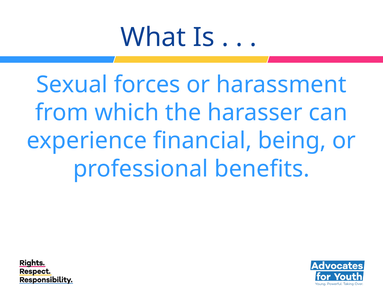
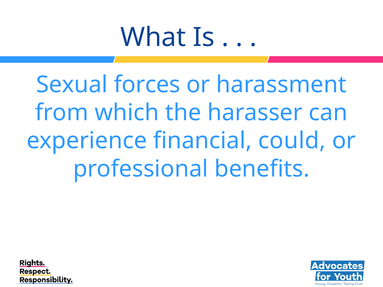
being: being -> could
